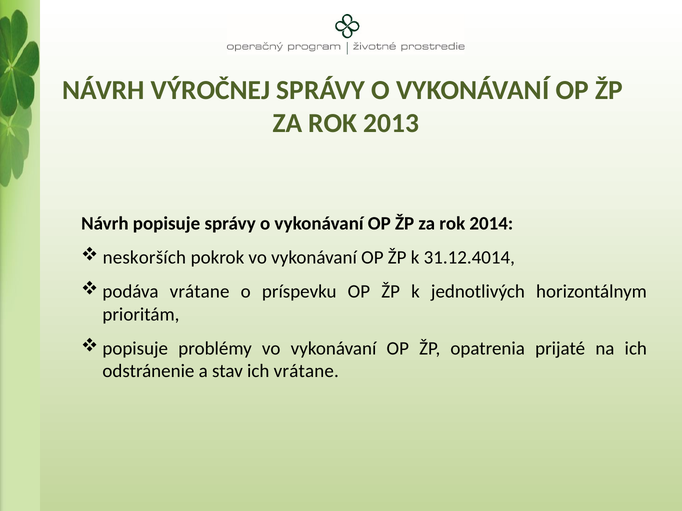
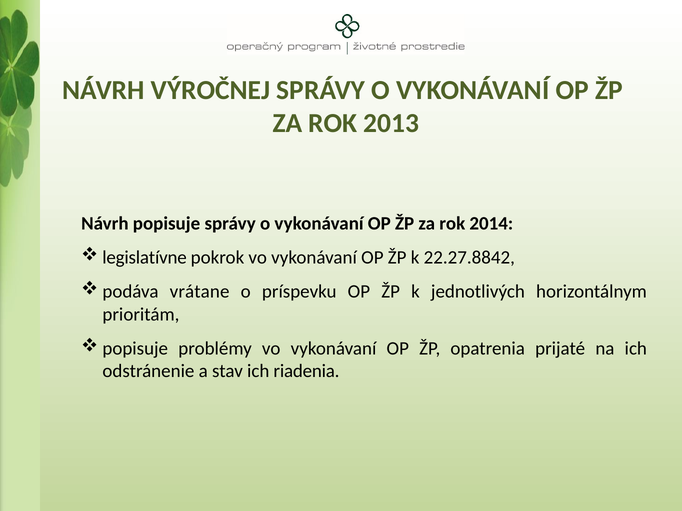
neskorších: neskorších -> legislatívne
31.12.4014: 31.12.4014 -> 22.27.8842
ich vrátane: vrátane -> riadenia
